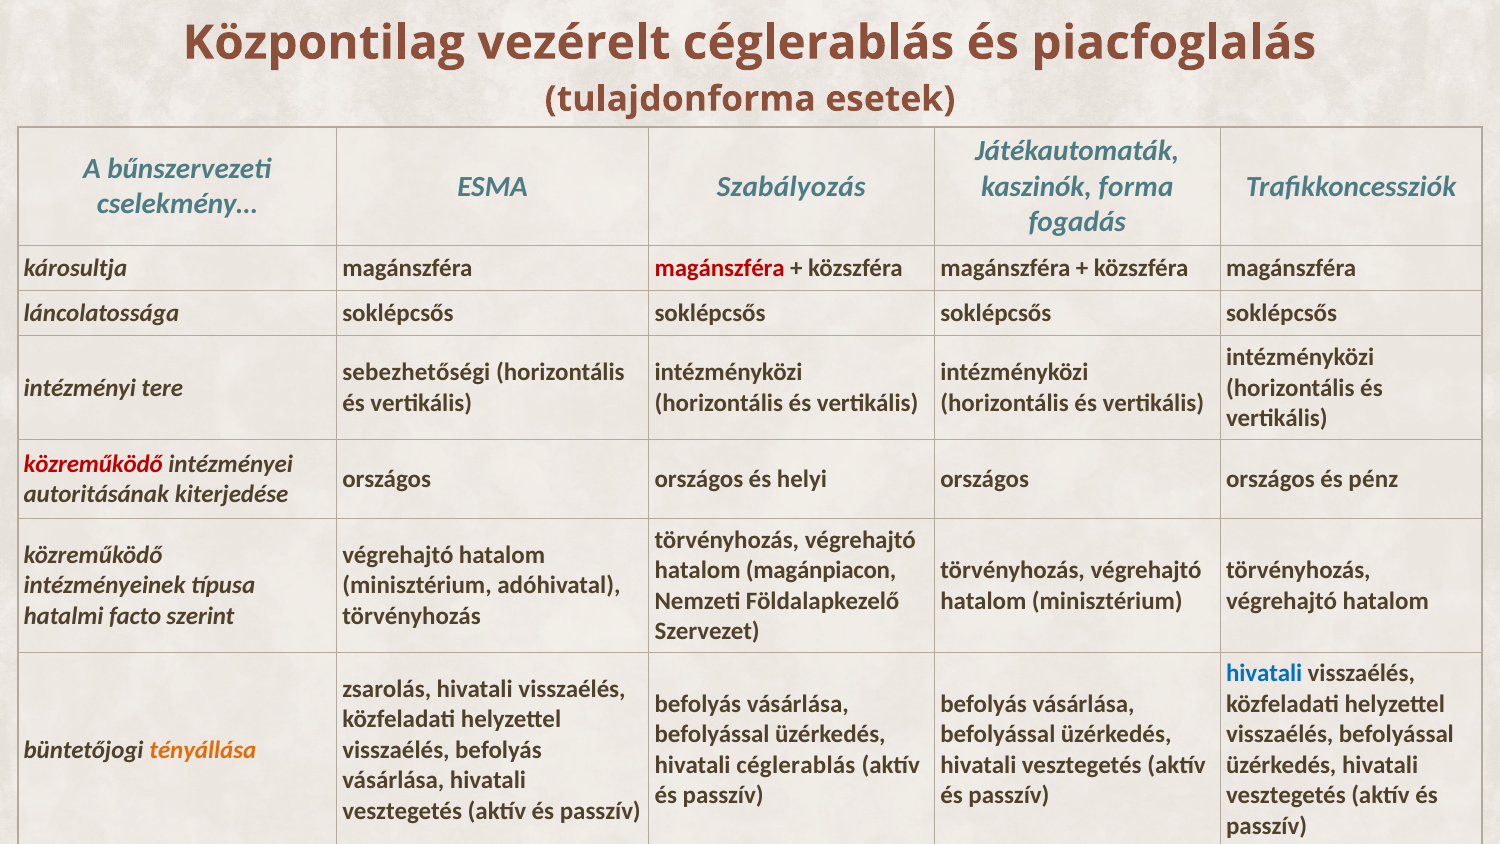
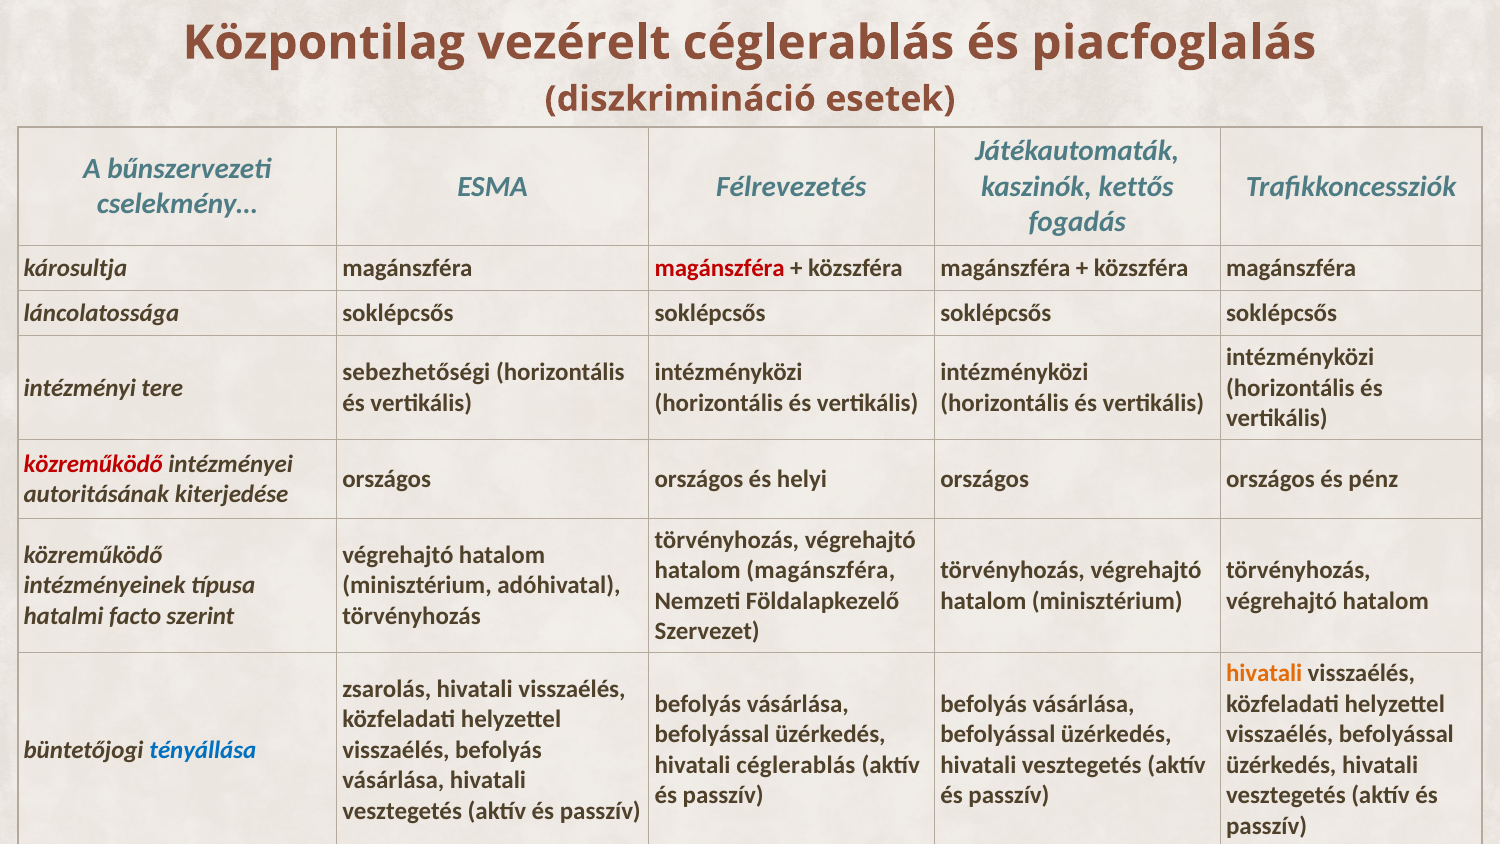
tulajdonforma: tulajdonforma -> diszkrimináció
Szabályozás: Szabályozás -> Félrevezetés
forma: forma -> kettős
hatalom magánpiacon: magánpiacon -> magánszféra
hivatali at (1264, 673) colour: blue -> orange
tényállása colour: orange -> blue
